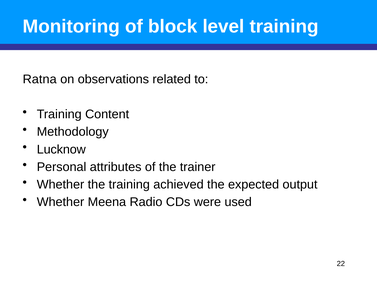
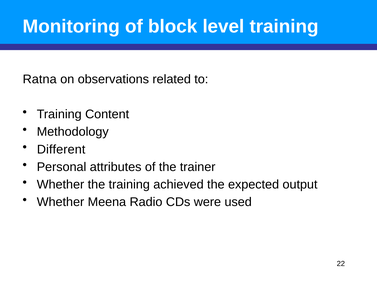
Lucknow: Lucknow -> Different
